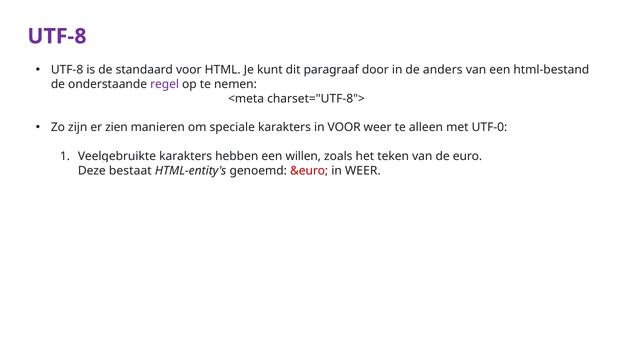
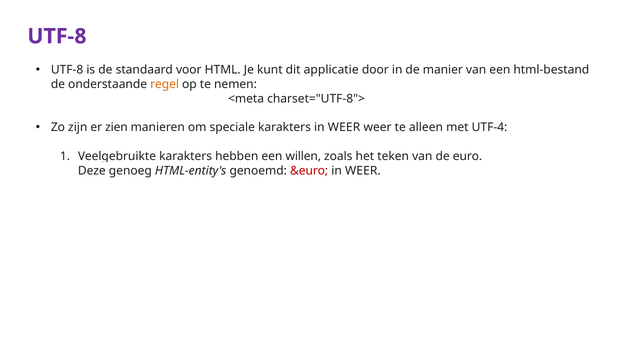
paragraaf: paragraaf -> applicatie
anders: anders -> manier
regel colour: purple -> orange
karakters in VOOR: VOOR -> WEER
UTF-0: UTF-0 -> UTF-4
bestaat: bestaat -> genoeg
